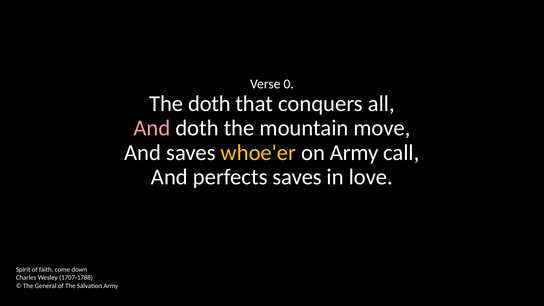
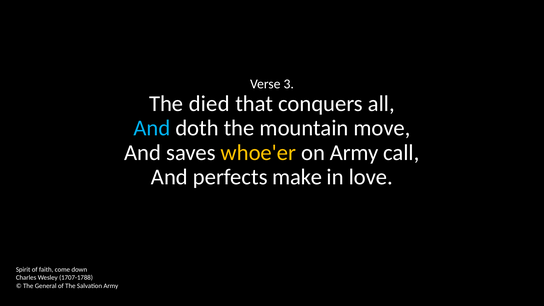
0: 0 -> 3
The doth: doth -> died
And at (152, 128) colour: pink -> light blue
perfects saves: saves -> make
